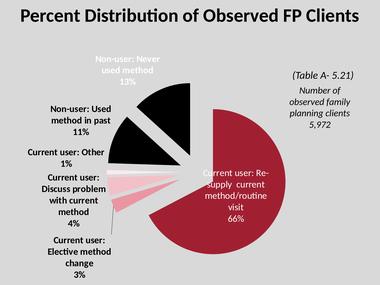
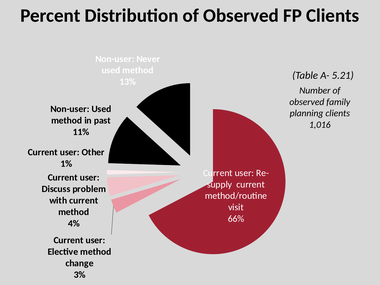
5,972: 5,972 -> 1,016
